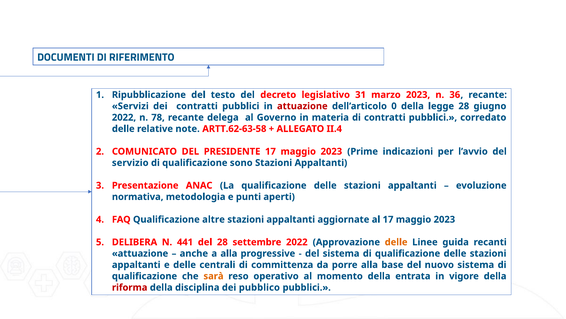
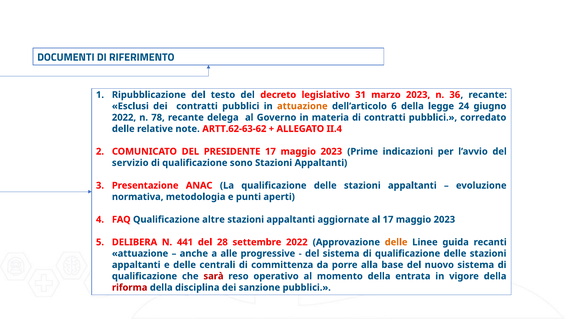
Servizi: Servizi -> Esclusi
attuazione at (302, 106) colour: red -> orange
0: 0 -> 6
legge 28: 28 -> 24
ARTT.62-63-58: ARTT.62-63-58 -> ARTT.62-63-62
a alla: alla -> alle
sarà colour: orange -> red
pubblico: pubblico -> sanzione
